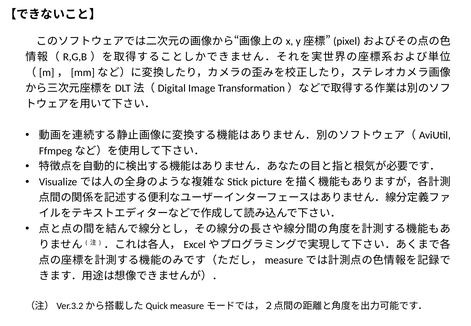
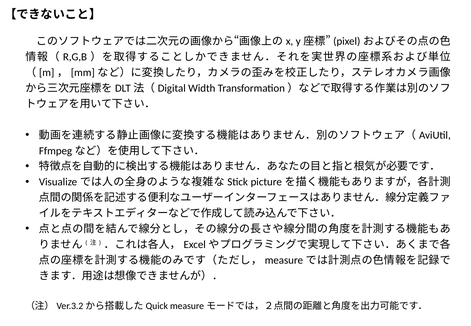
Image: Image -> Width
